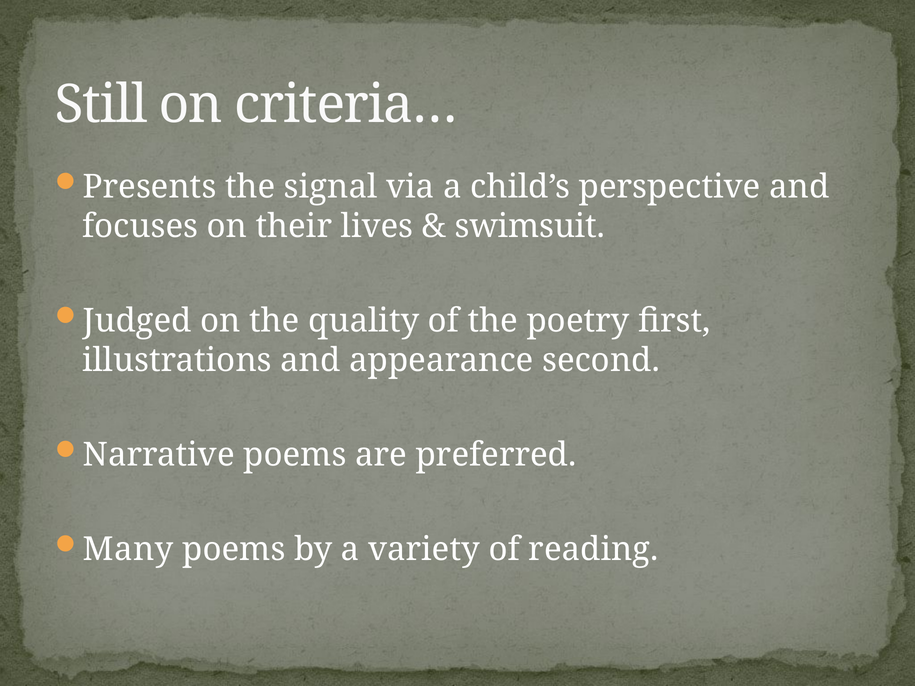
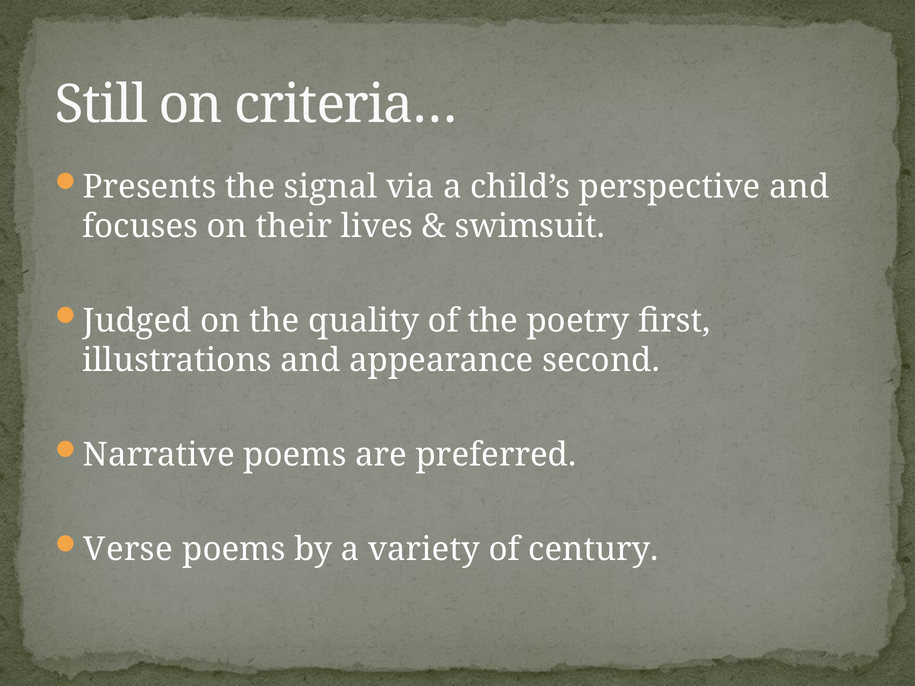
Many: Many -> Verse
reading: reading -> century
